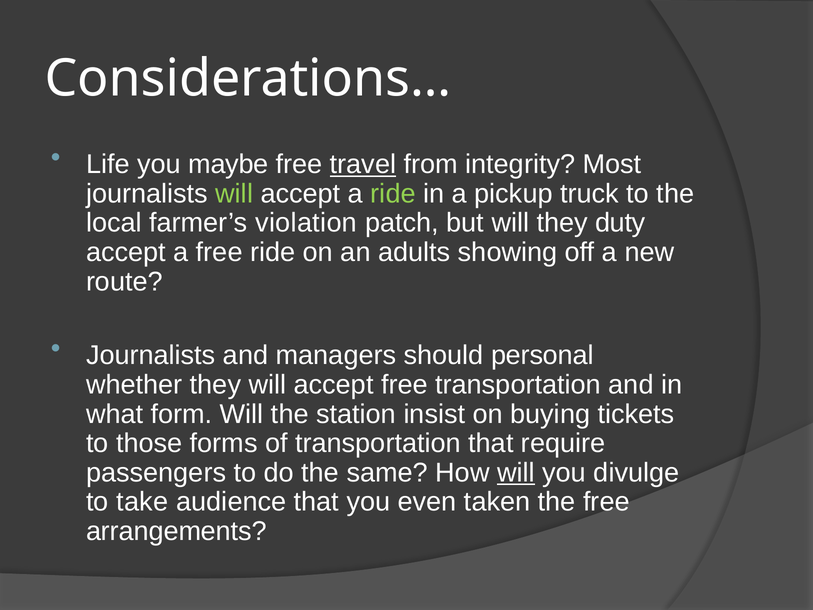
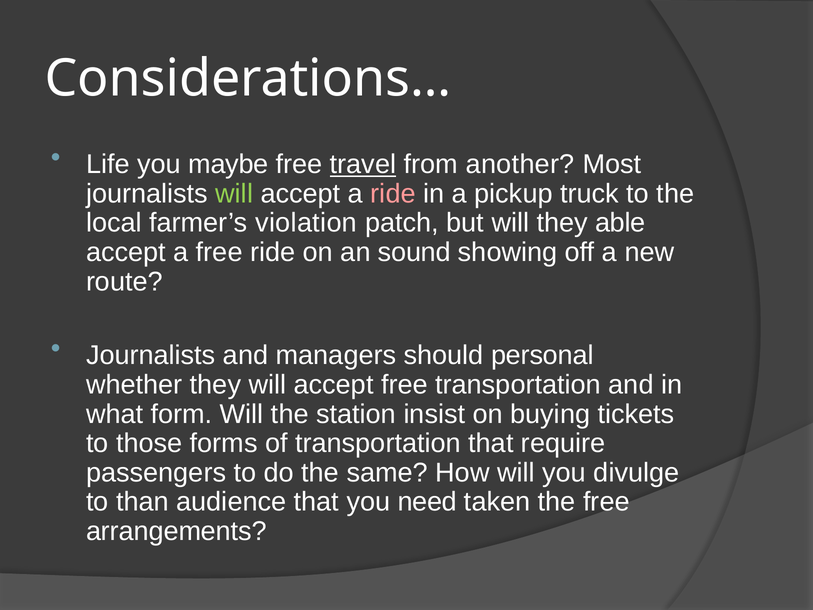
integrity: integrity -> another
ride at (393, 194) colour: light green -> pink
duty: duty -> able
adults: adults -> sound
will at (516, 472) underline: present -> none
take: take -> than
even: even -> need
